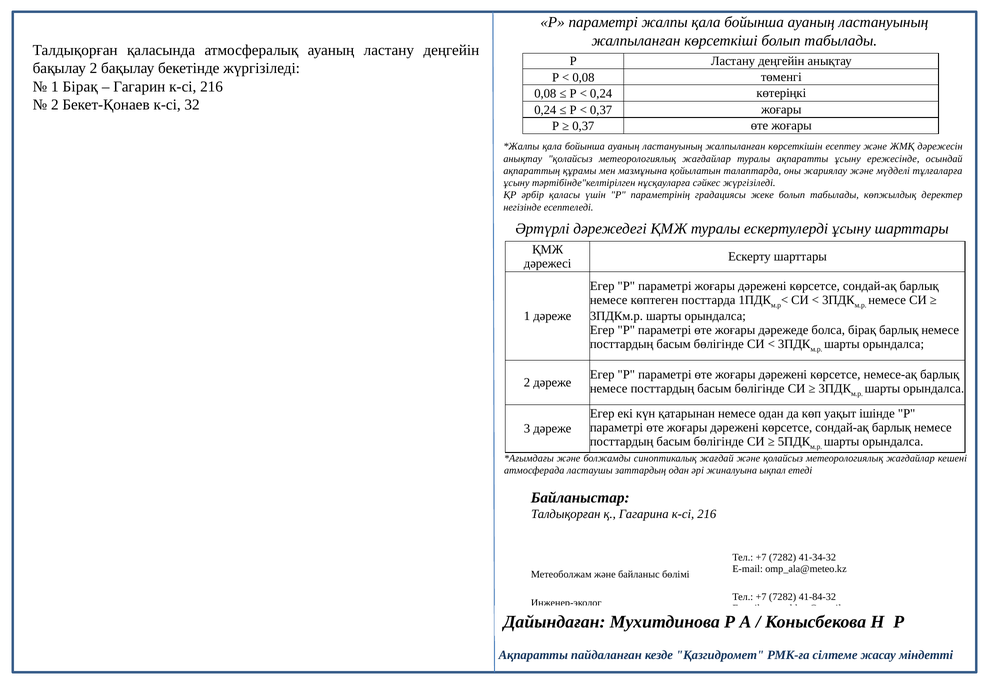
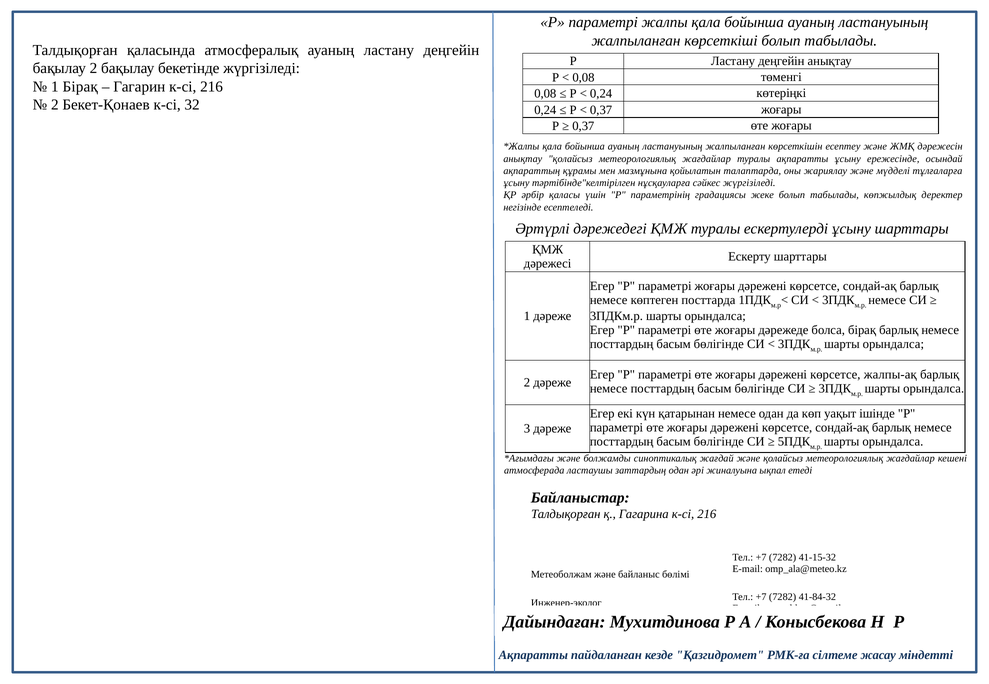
немесе-ақ: немесе-ақ -> жалпы-ақ
41-34-32: 41-34-32 -> 41-15-32
